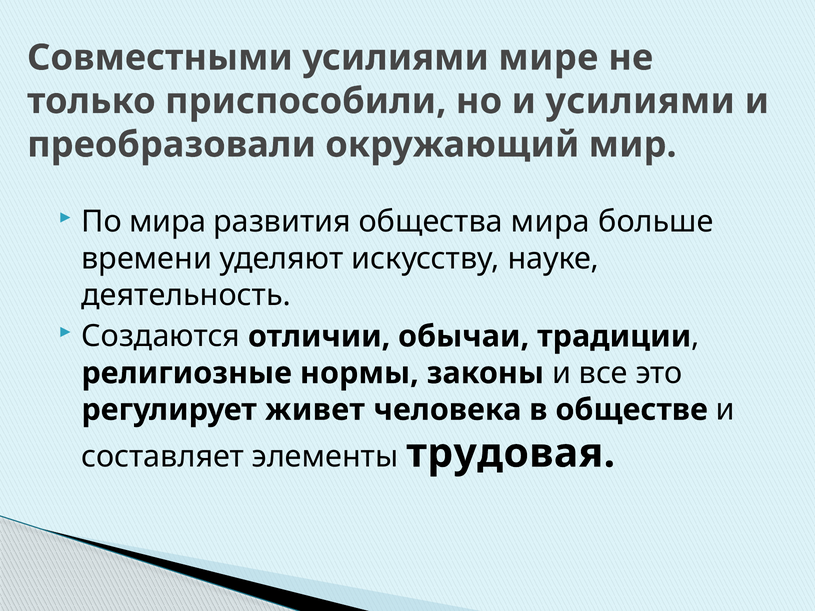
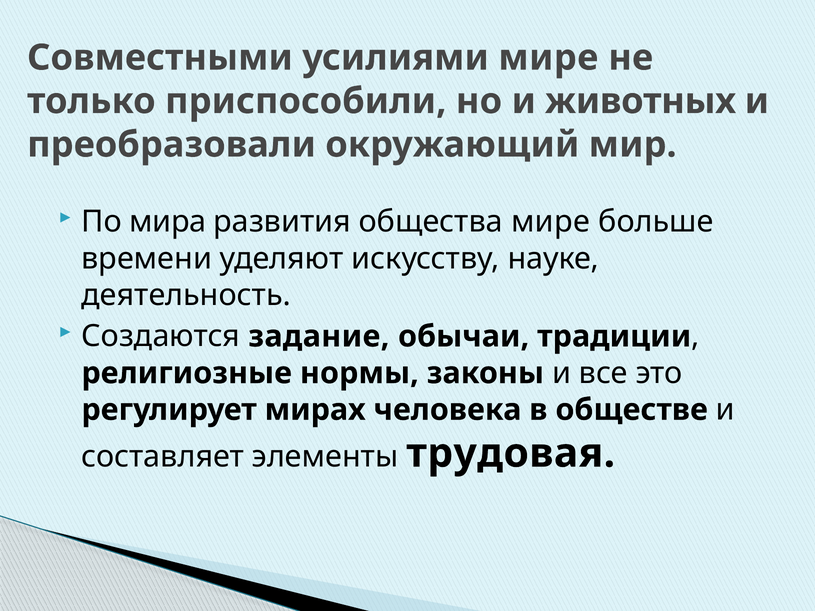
и усилиями: усилиями -> животных
общества мира: мира -> мире
отличии: отличии -> задание
живет: живет -> мирах
